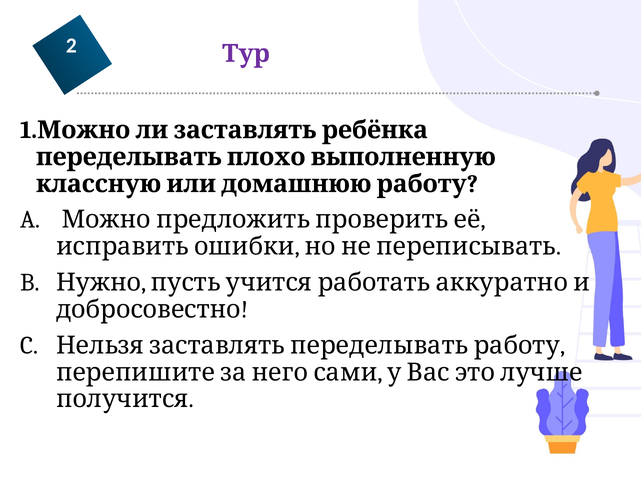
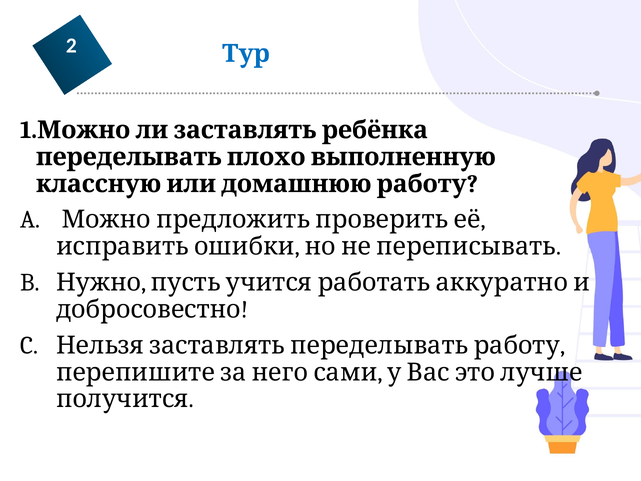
Тур colour: purple -> blue
